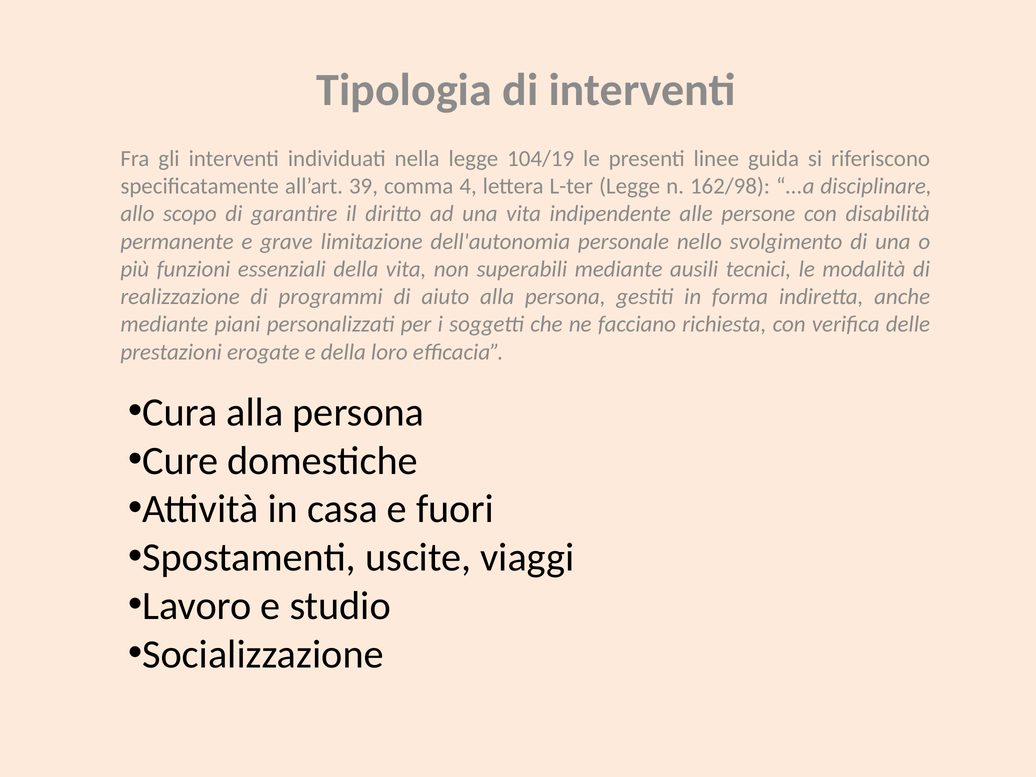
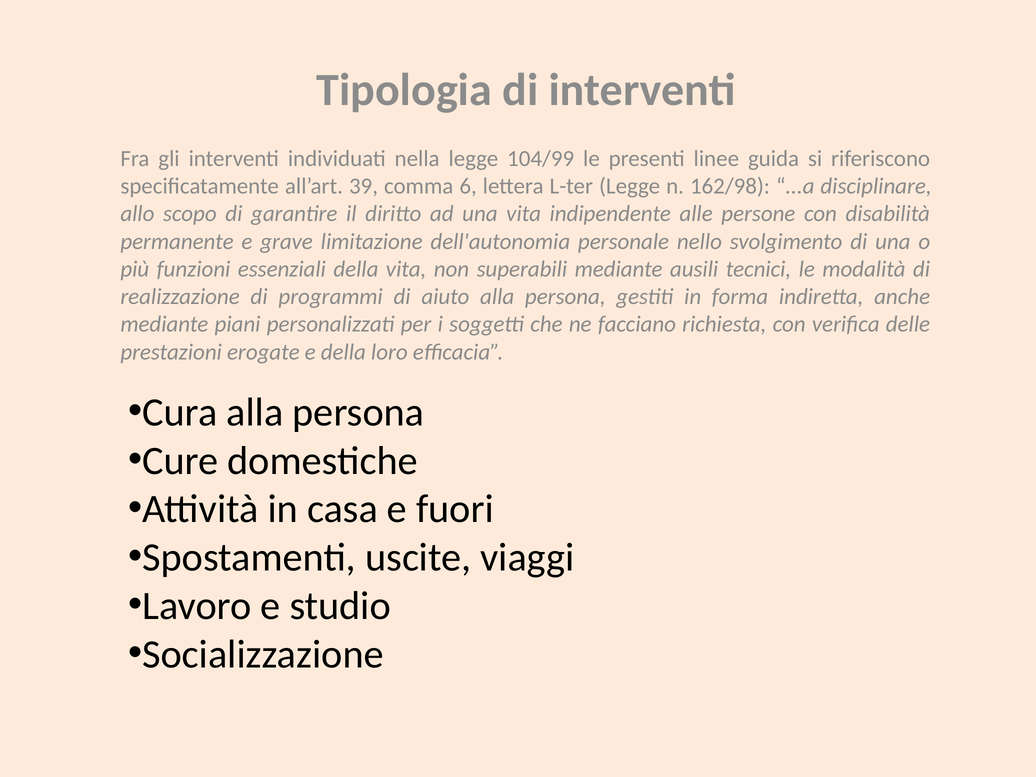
104/19: 104/19 -> 104/99
4: 4 -> 6
